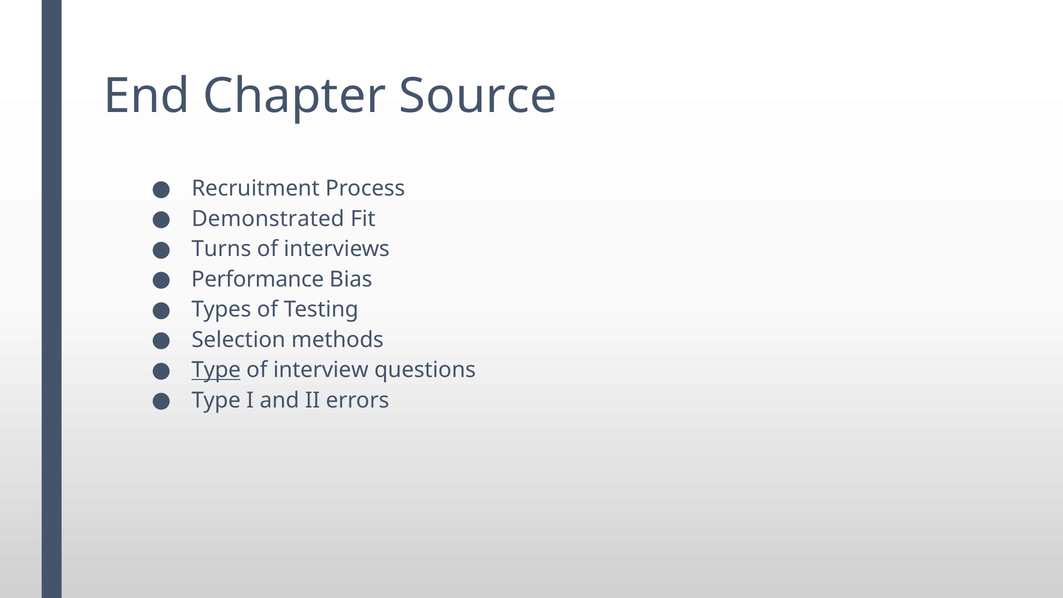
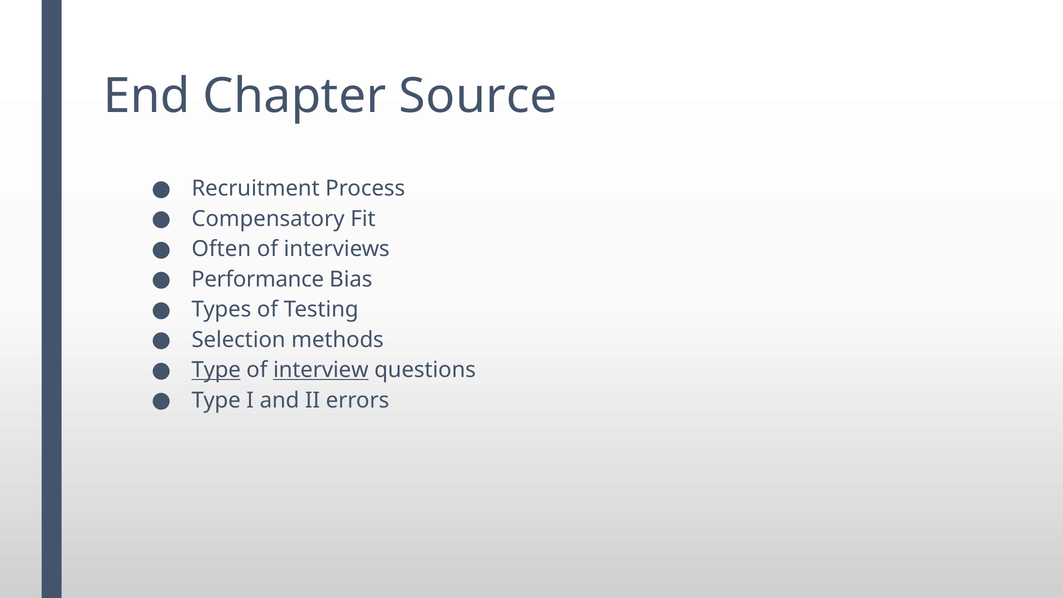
Demonstrated: Demonstrated -> Compensatory
Turns: Turns -> Often
interview underline: none -> present
